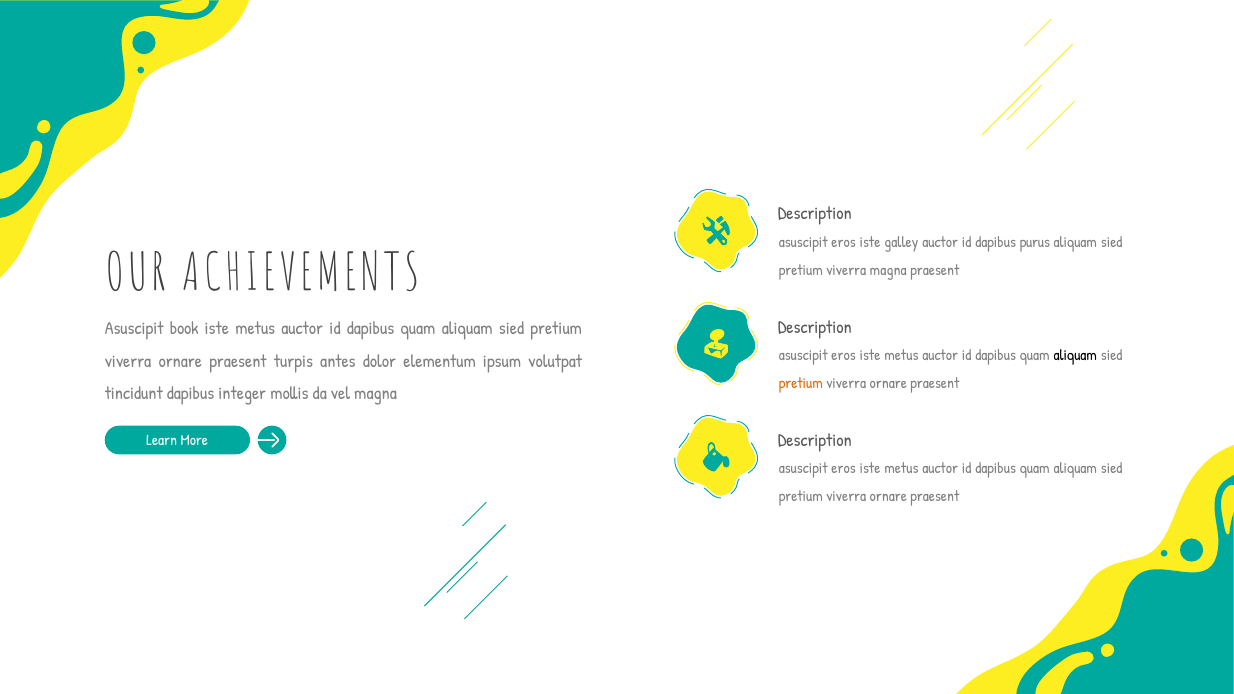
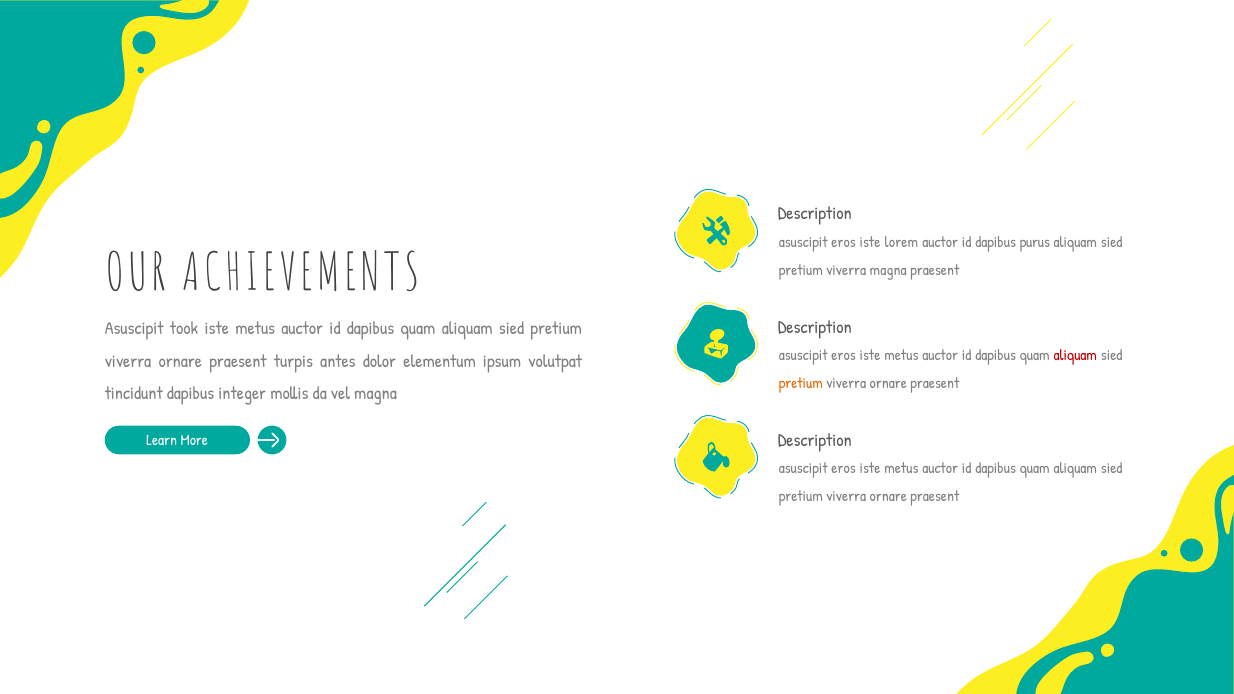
galley: galley -> lorem
book: book -> took
aliquam at (1075, 356) colour: black -> red
